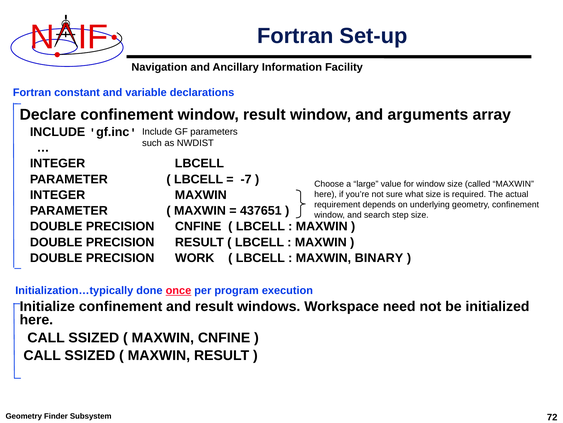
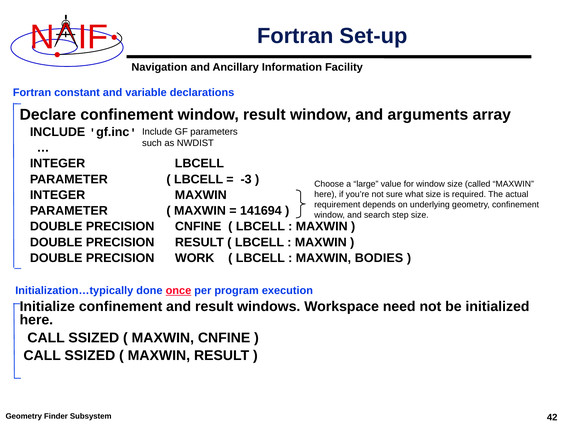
-7: -7 -> -3
437651: 437651 -> 141694
BINARY: BINARY -> BODIES
72: 72 -> 42
